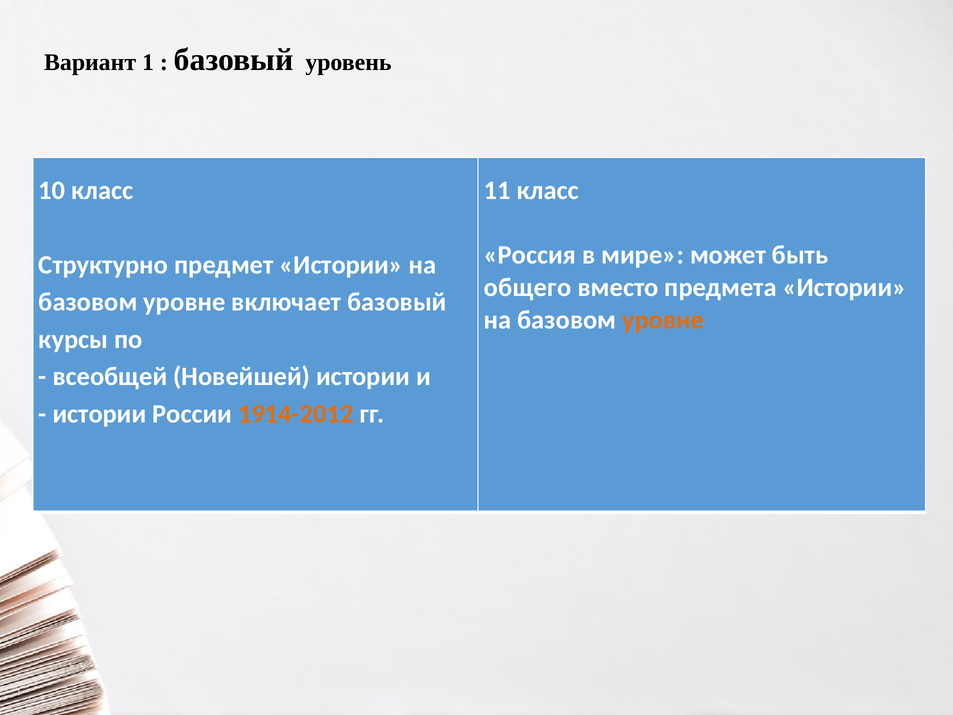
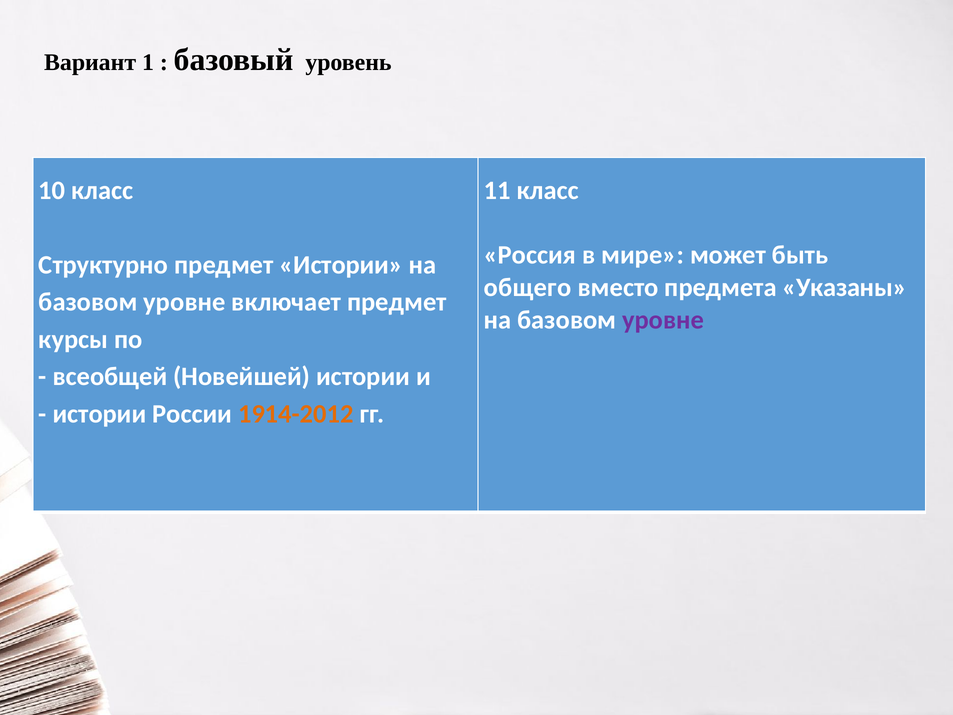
предмета Истории: Истории -> Указаны
включает базовый: базовый -> предмет
уровне at (663, 320) colour: orange -> purple
